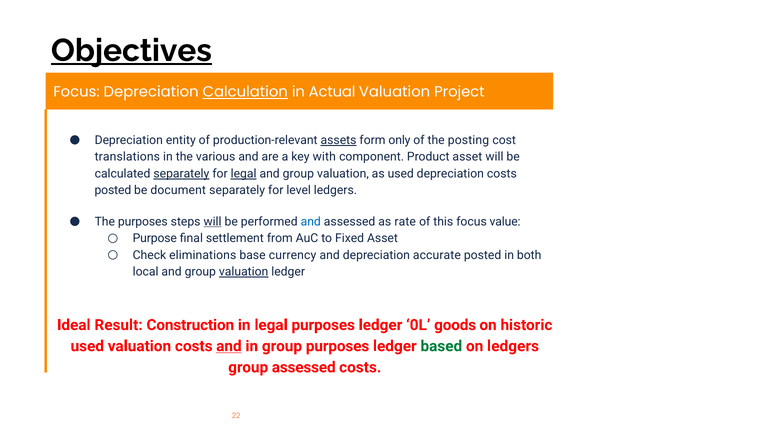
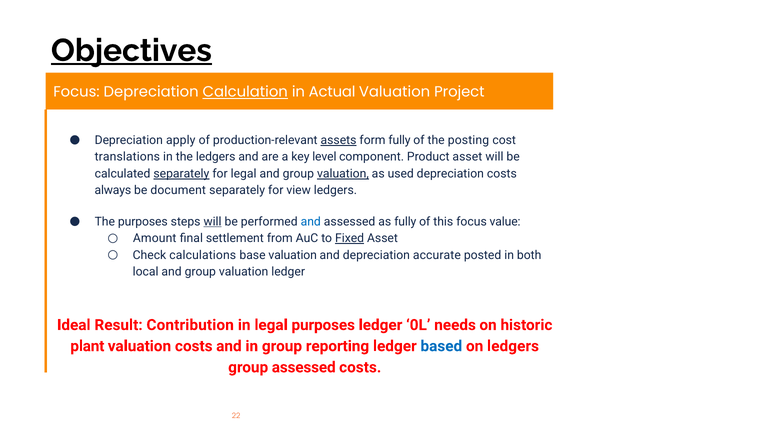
entity: entity -> apply
form only: only -> fully
the various: various -> ledgers
with: with -> level
legal at (244, 174) underline: present -> none
valuation at (343, 174) underline: none -> present
posted at (113, 191): posted -> always
level: level -> view
as rate: rate -> fully
Purpose: Purpose -> Amount
Fixed underline: none -> present
eliminations: eliminations -> calculations
base currency: currency -> valuation
valuation at (244, 272) underline: present -> none
Construction: Construction -> Contribution
goods: goods -> needs
used at (87, 346): used -> plant
and at (229, 346) underline: present -> none
group purposes: purposes -> reporting
based colour: green -> blue
